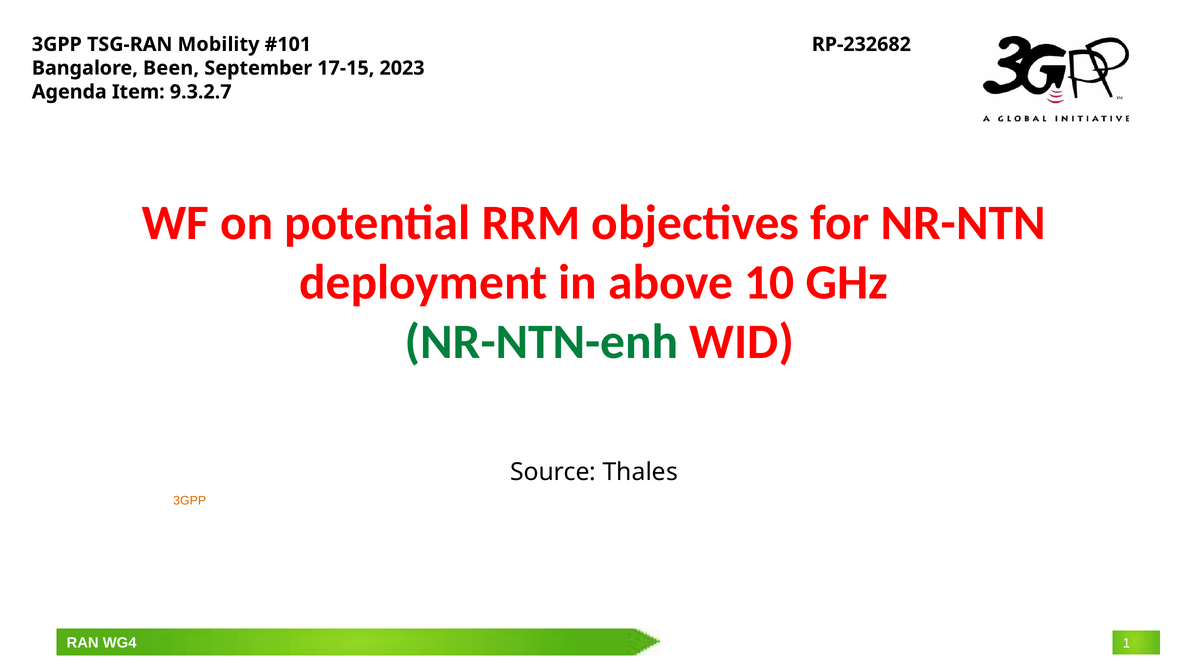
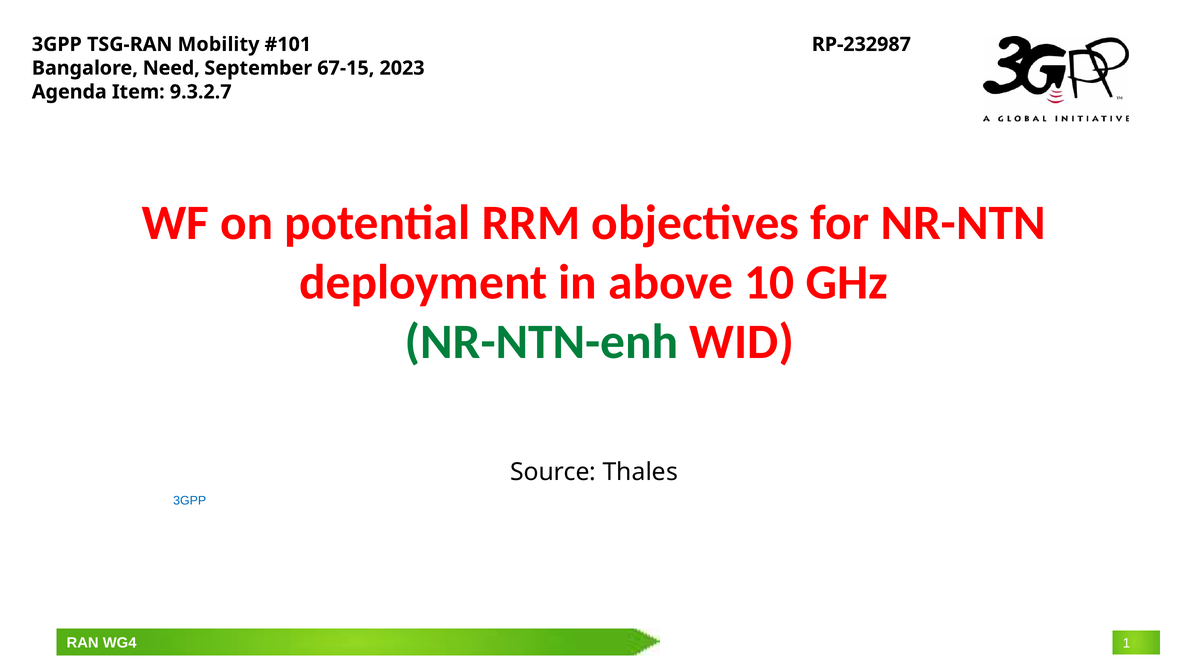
RP-232682: RP-232682 -> RP-232987
Been: Been -> Need
17-15: 17-15 -> 67-15
3GPP at (190, 501) colour: orange -> blue
